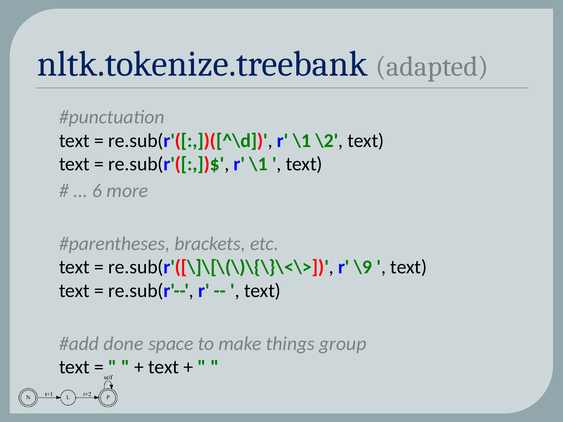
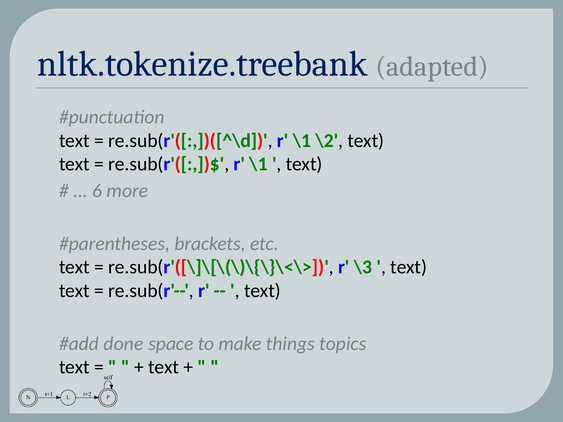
\9: \9 -> \3
group: group -> topics
